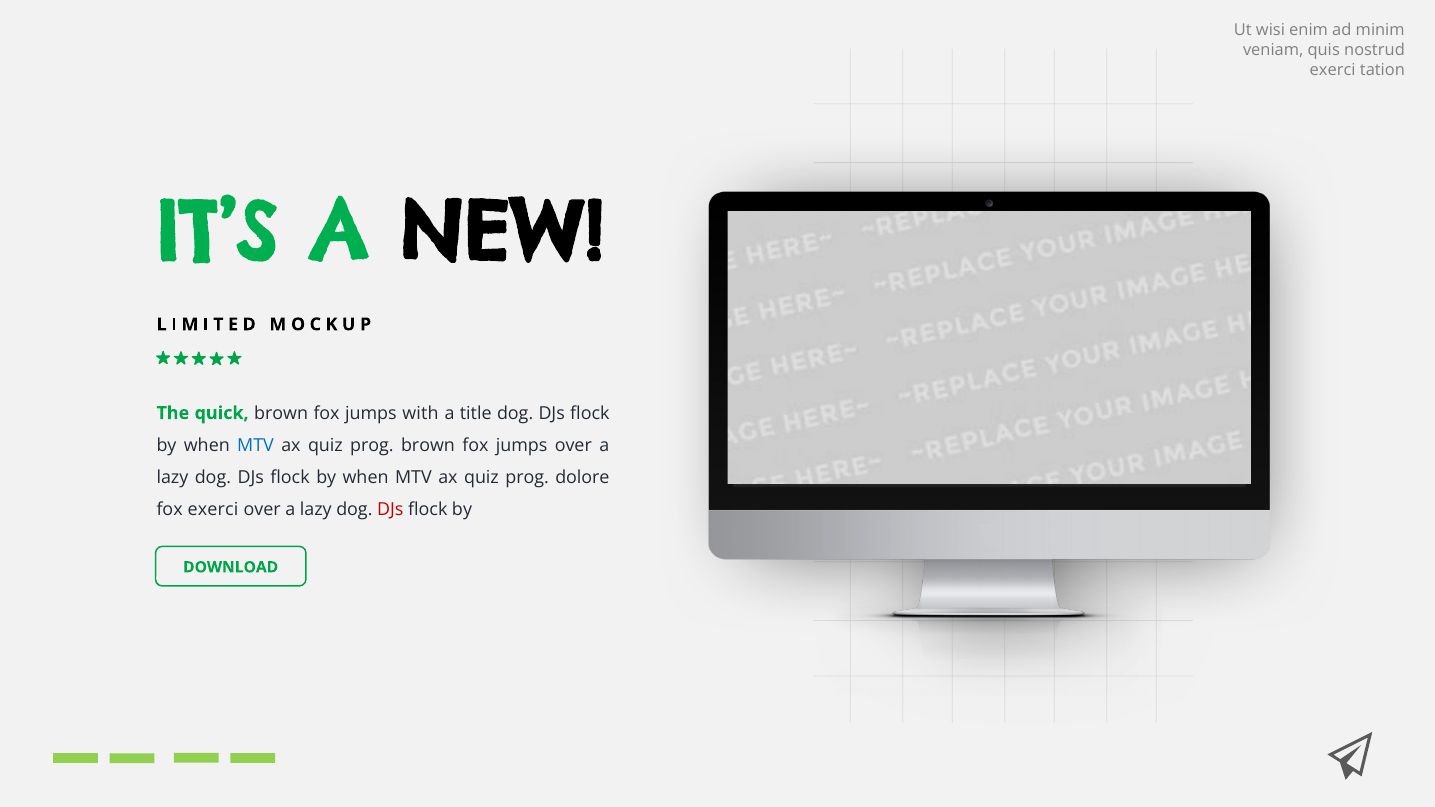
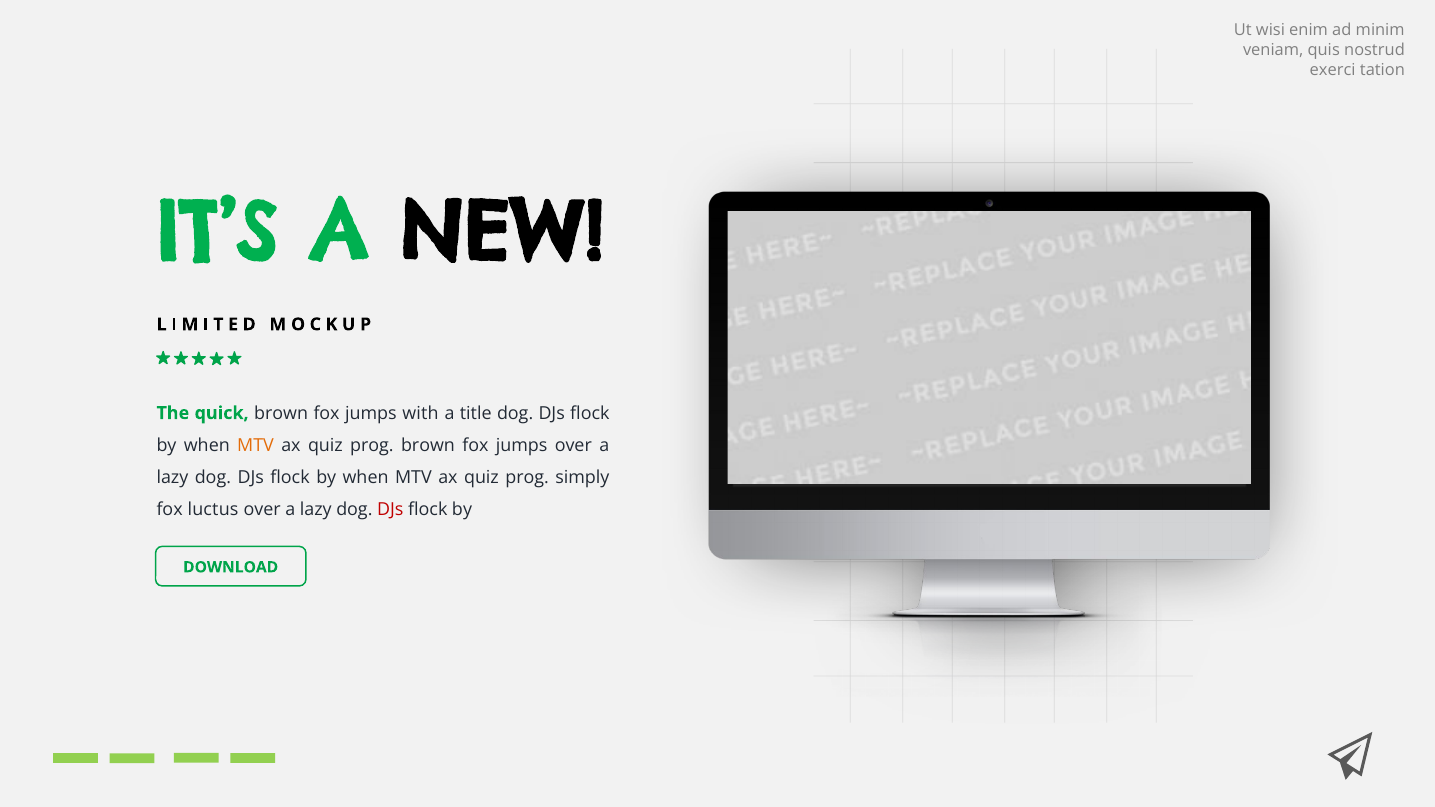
MTV at (256, 445) colour: blue -> orange
dolore: dolore -> simply
fox exerci: exerci -> luctus
